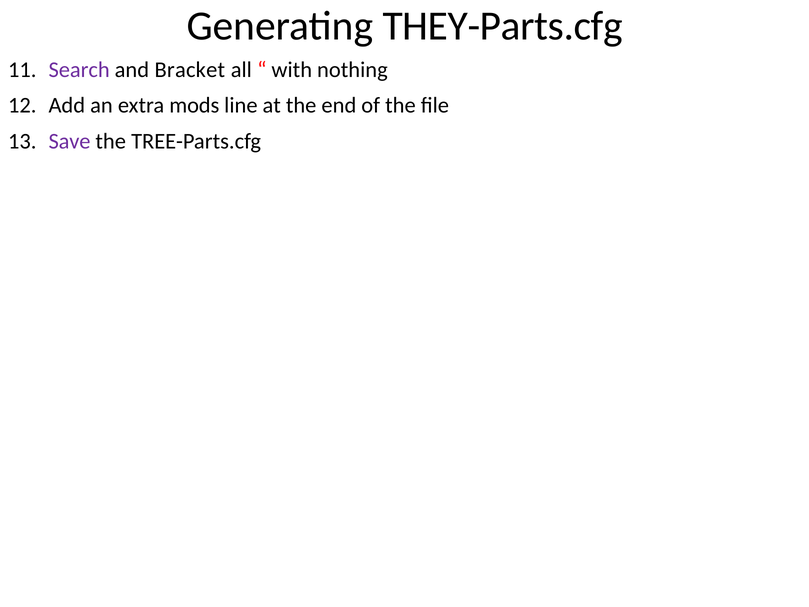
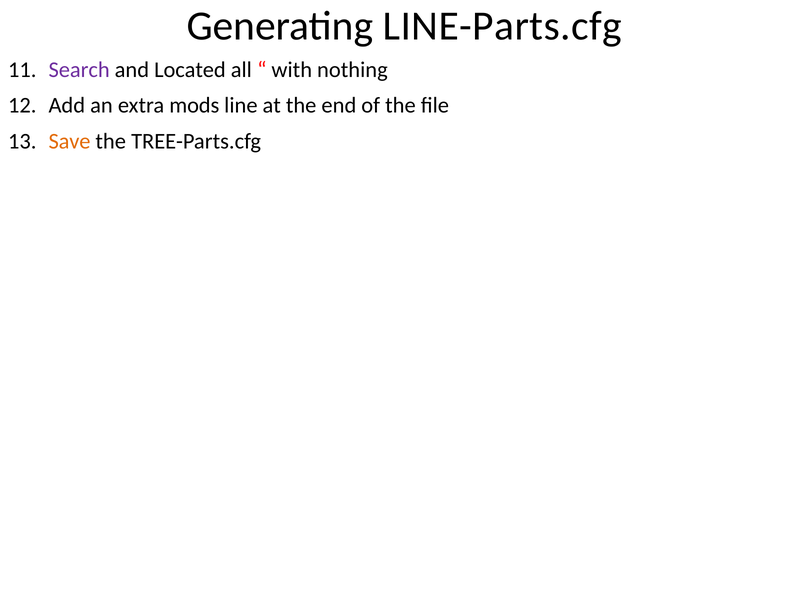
THEY-Parts.cfg: THEY-Parts.cfg -> LINE-Parts.cfg
Bracket: Bracket -> Located
Save colour: purple -> orange
